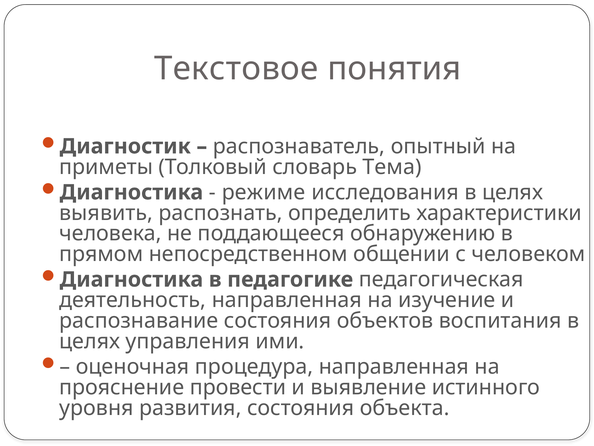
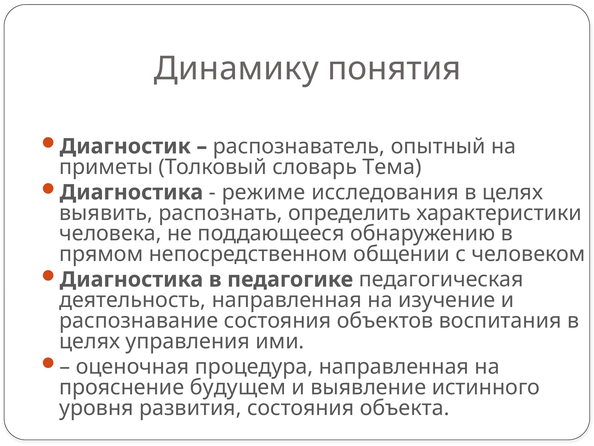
Текстовое: Текстовое -> Динамику
провести: провести -> будущем
